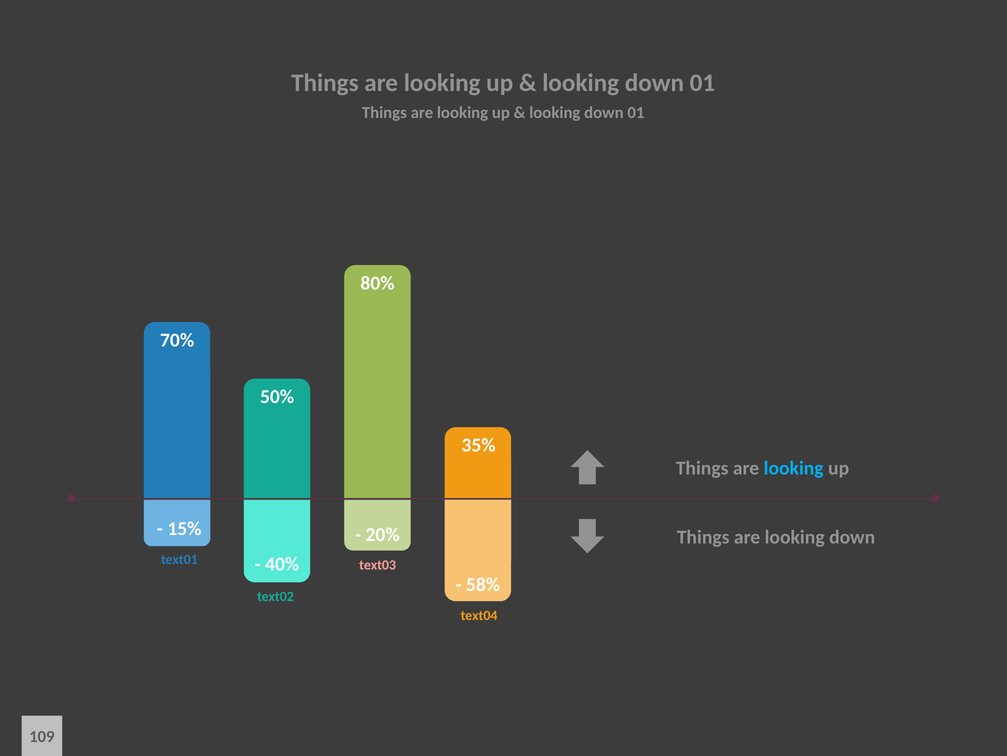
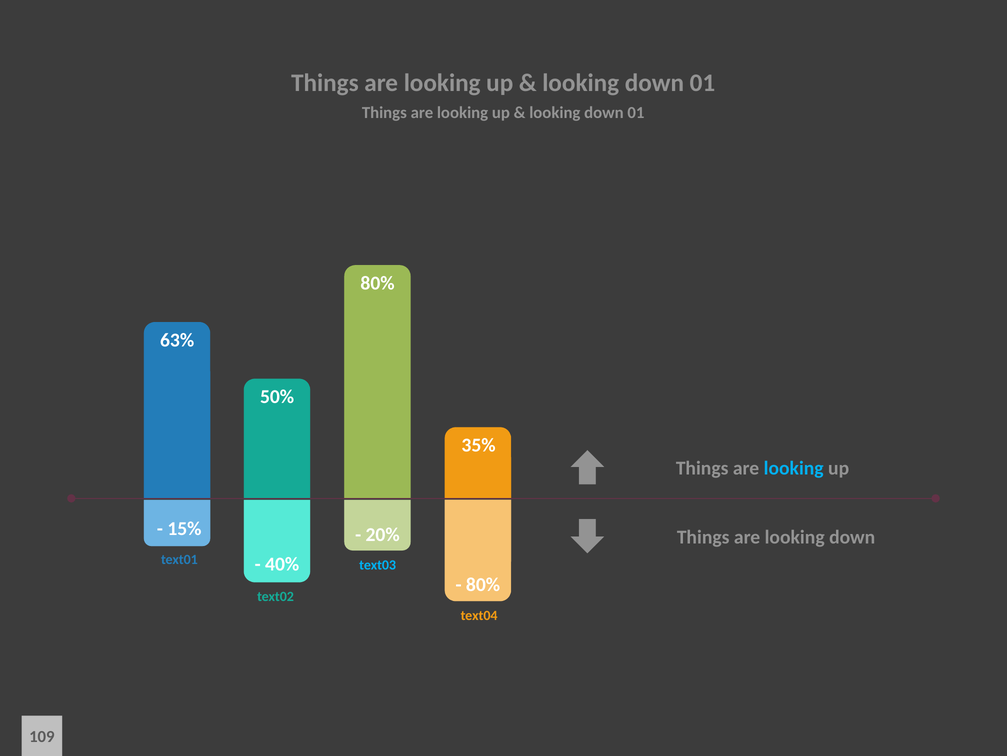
70%: 70% -> 63%
text03 colour: pink -> light blue
58% at (483, 584): 58% -> 80%
